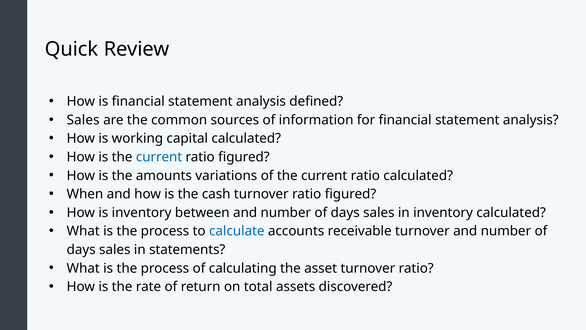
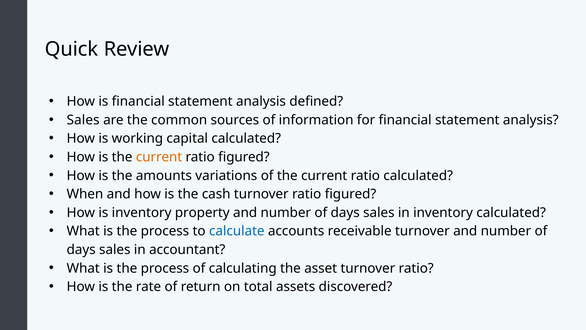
current at (159, 157) colour: blue -> orange
between: between -> property
statements: statements -> accountant
